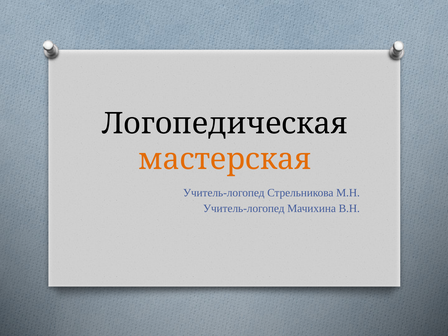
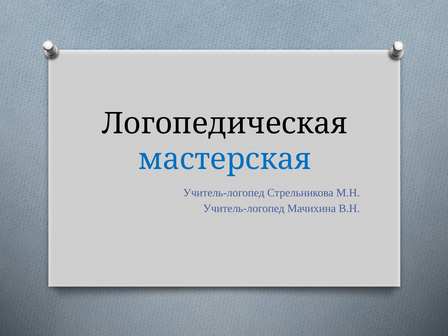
мастерская colour: orange -> blue
